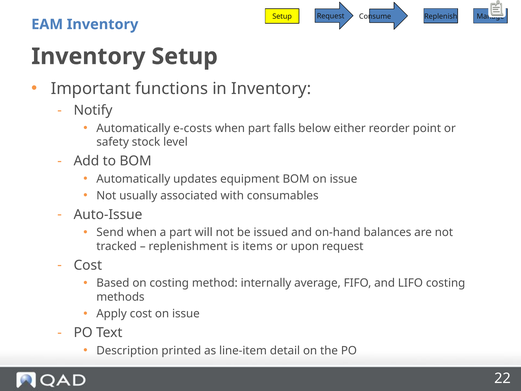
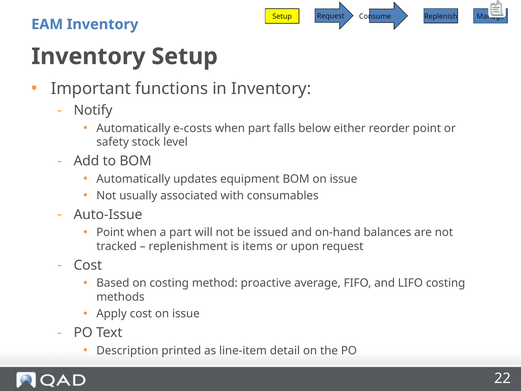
Send at (110, 232): Send -> Point
internally: internally -> proactive
